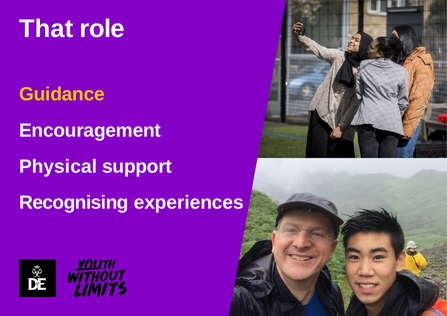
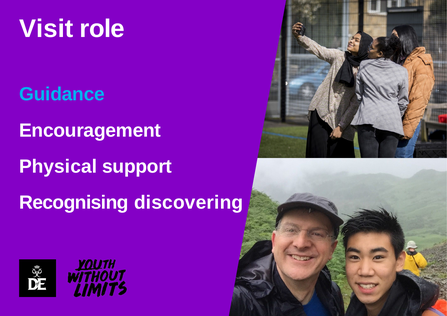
That: That -> Visit
Guidance colour: yellow -> light blue
experiences: experiences -> discovering
